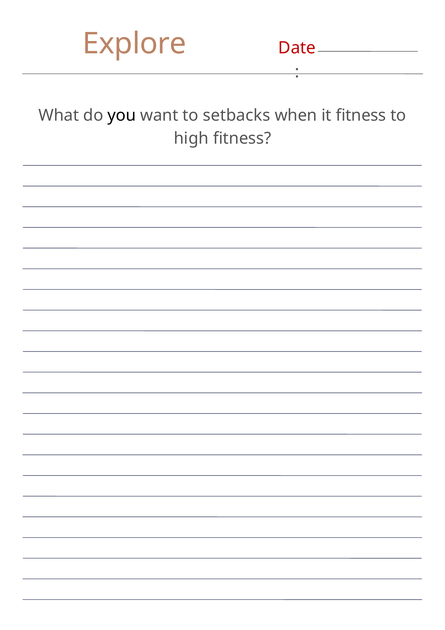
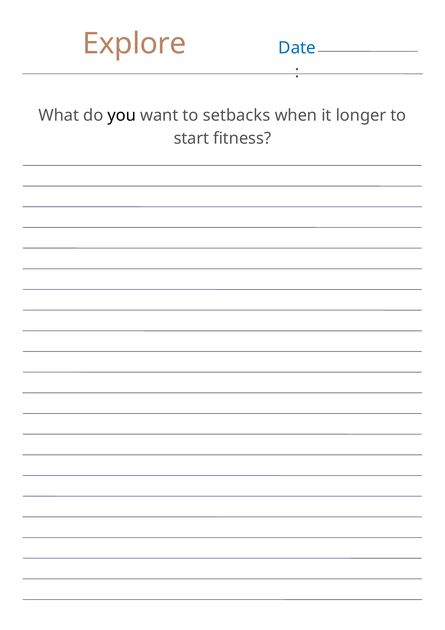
Date colour: red -> blue
it fitness: fitness -> longer
high: high -> start
